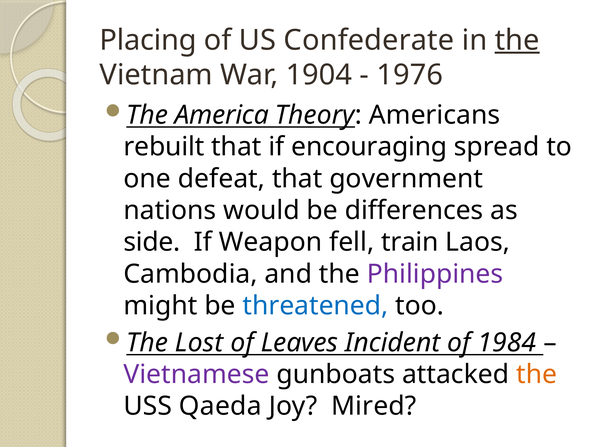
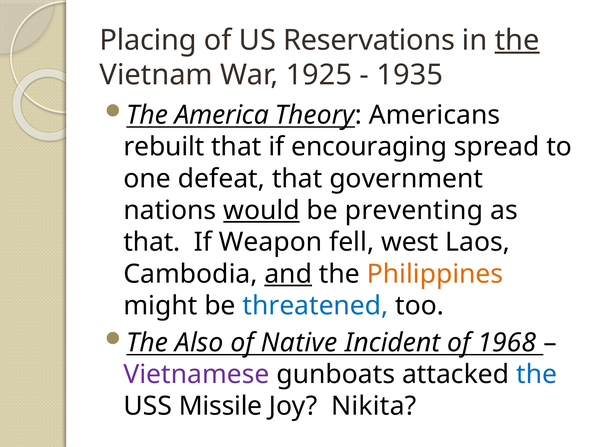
Confederate: Confederate -> Reservations
1904: 1904 -> 1925
1976: 1976 -> 1935
would underline: none -> present
differences: differences -> preventing
side at (152, 243): side -> that
train: train -> west
and underline: none -> present
Philippines colour: purple -> orange
Lost: Lost -> Also
Leaves: Leaves -> Native
1984: 1984 -> 1968
the at (537, 375) colour: orange -> blue
Qaeda: Qaeda -> Missile
Mired: Mired -> Nikita
